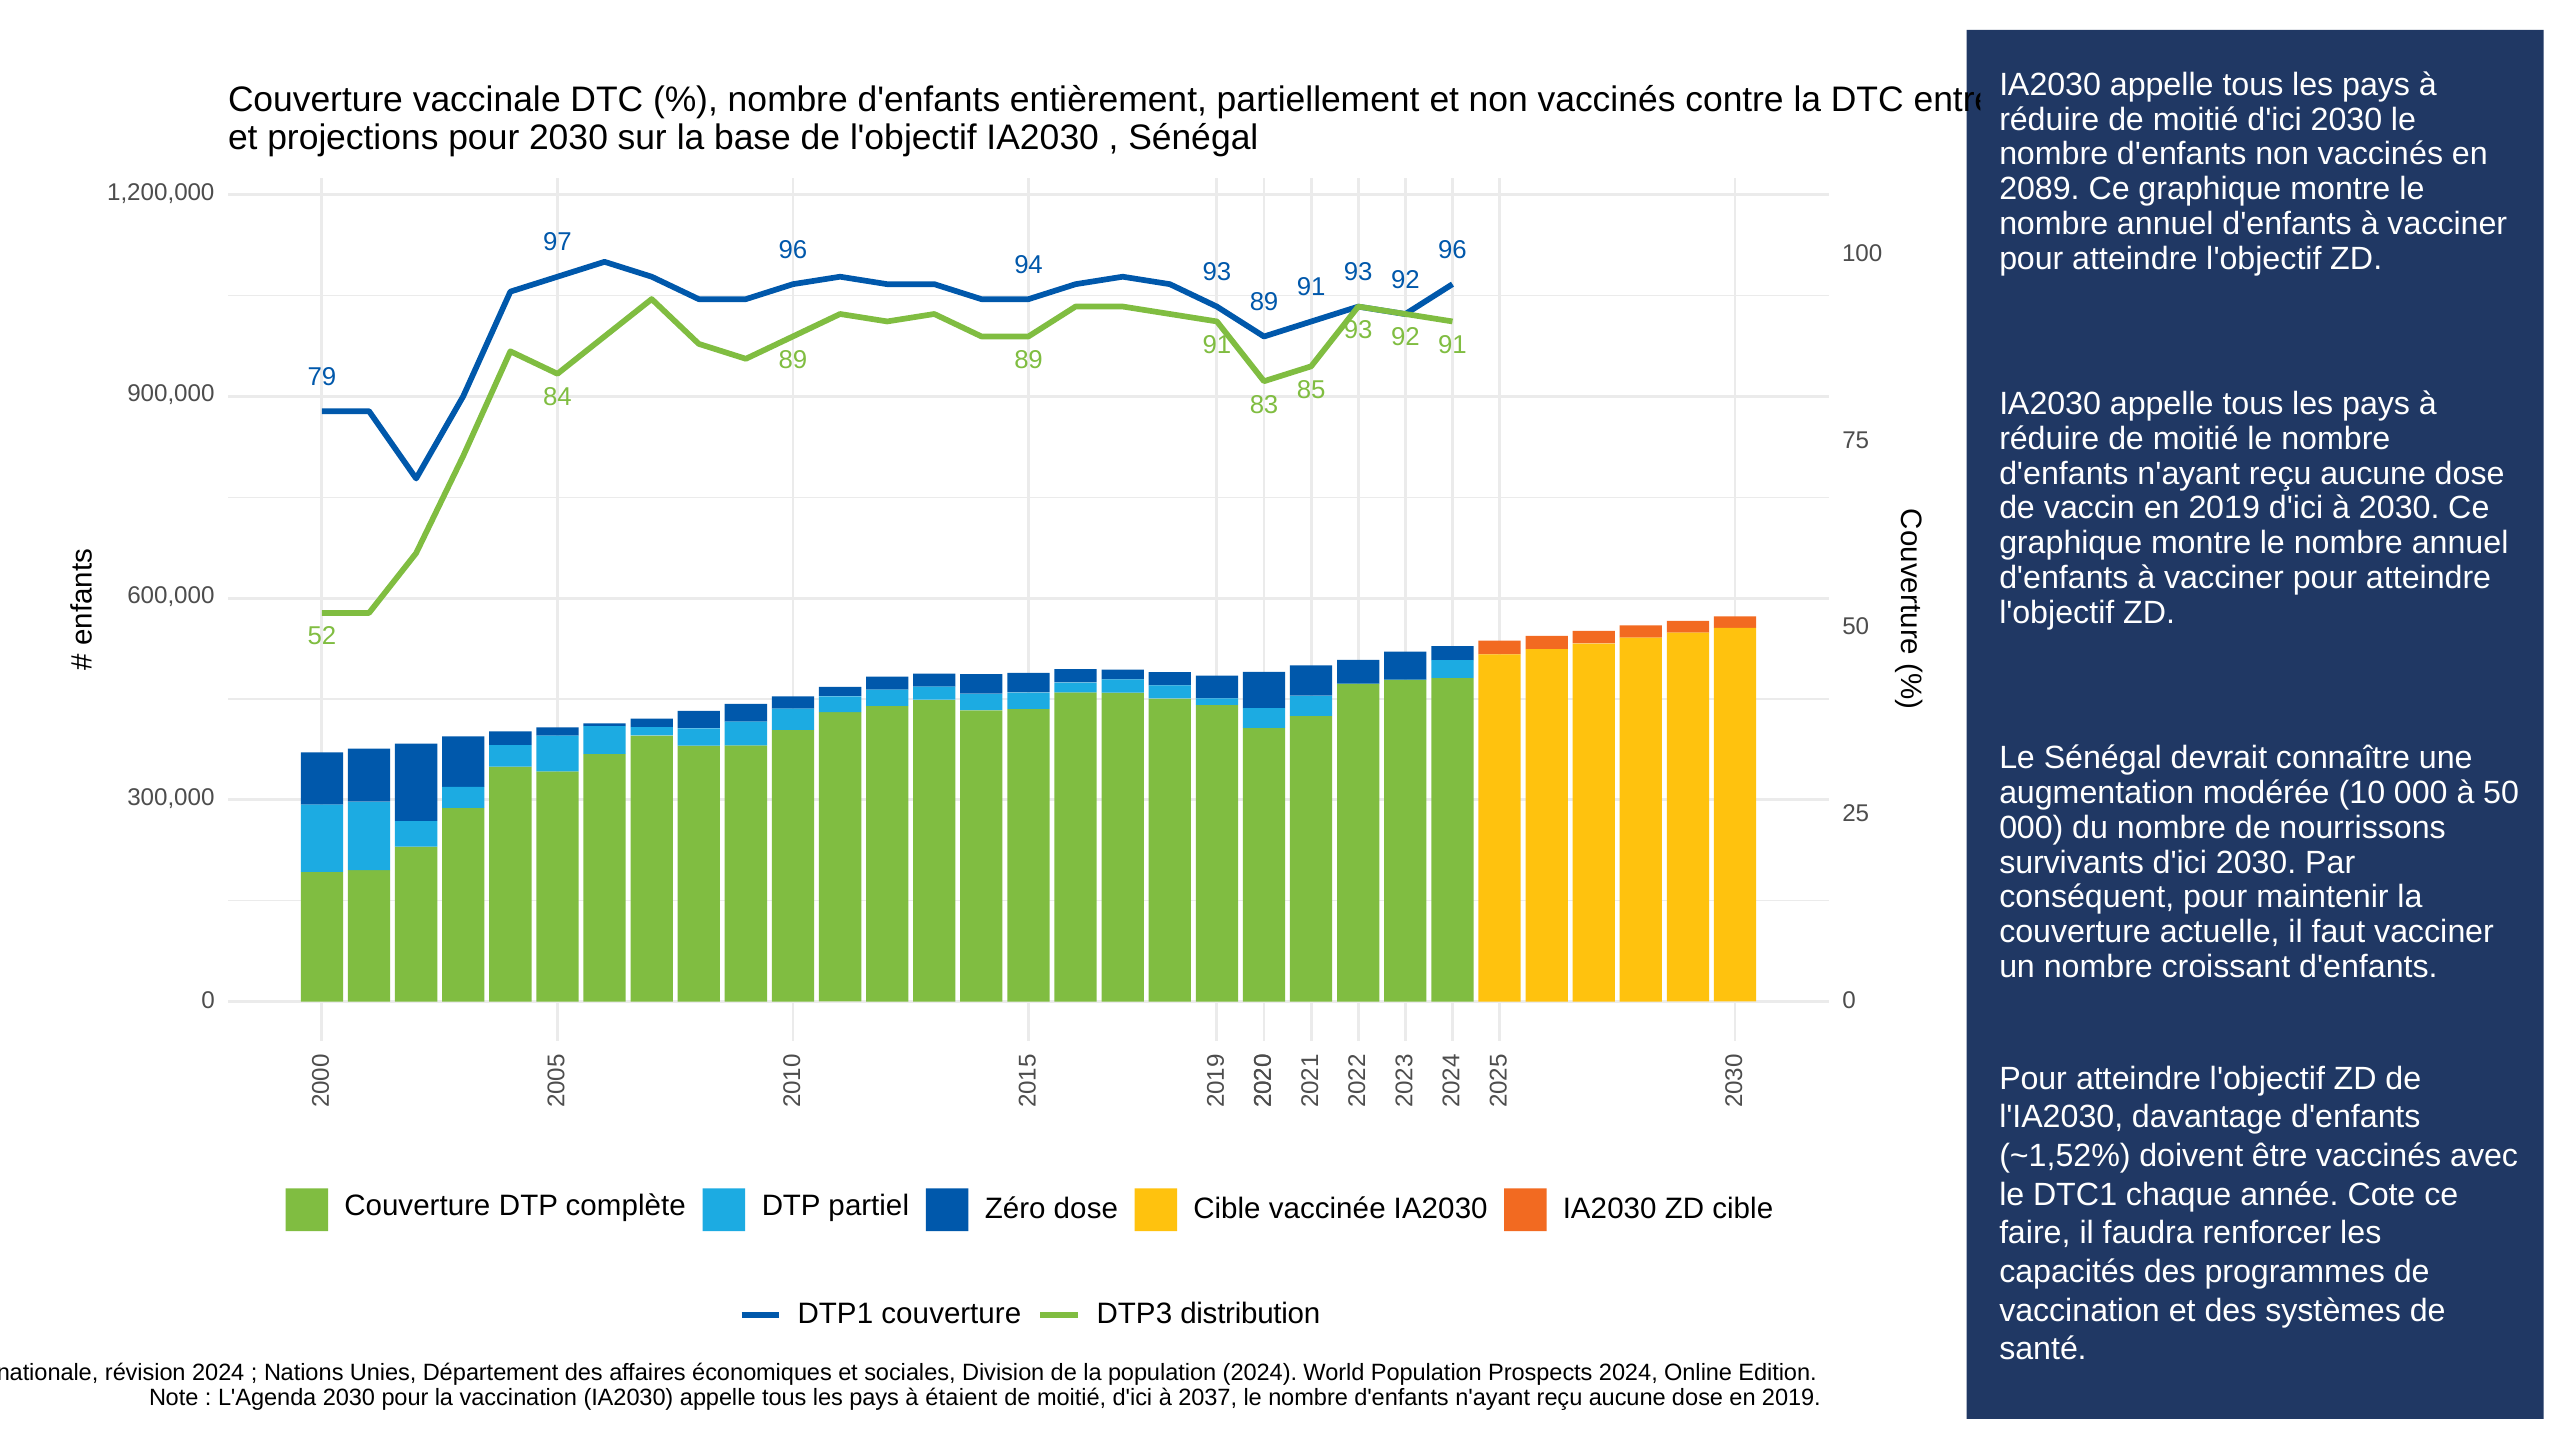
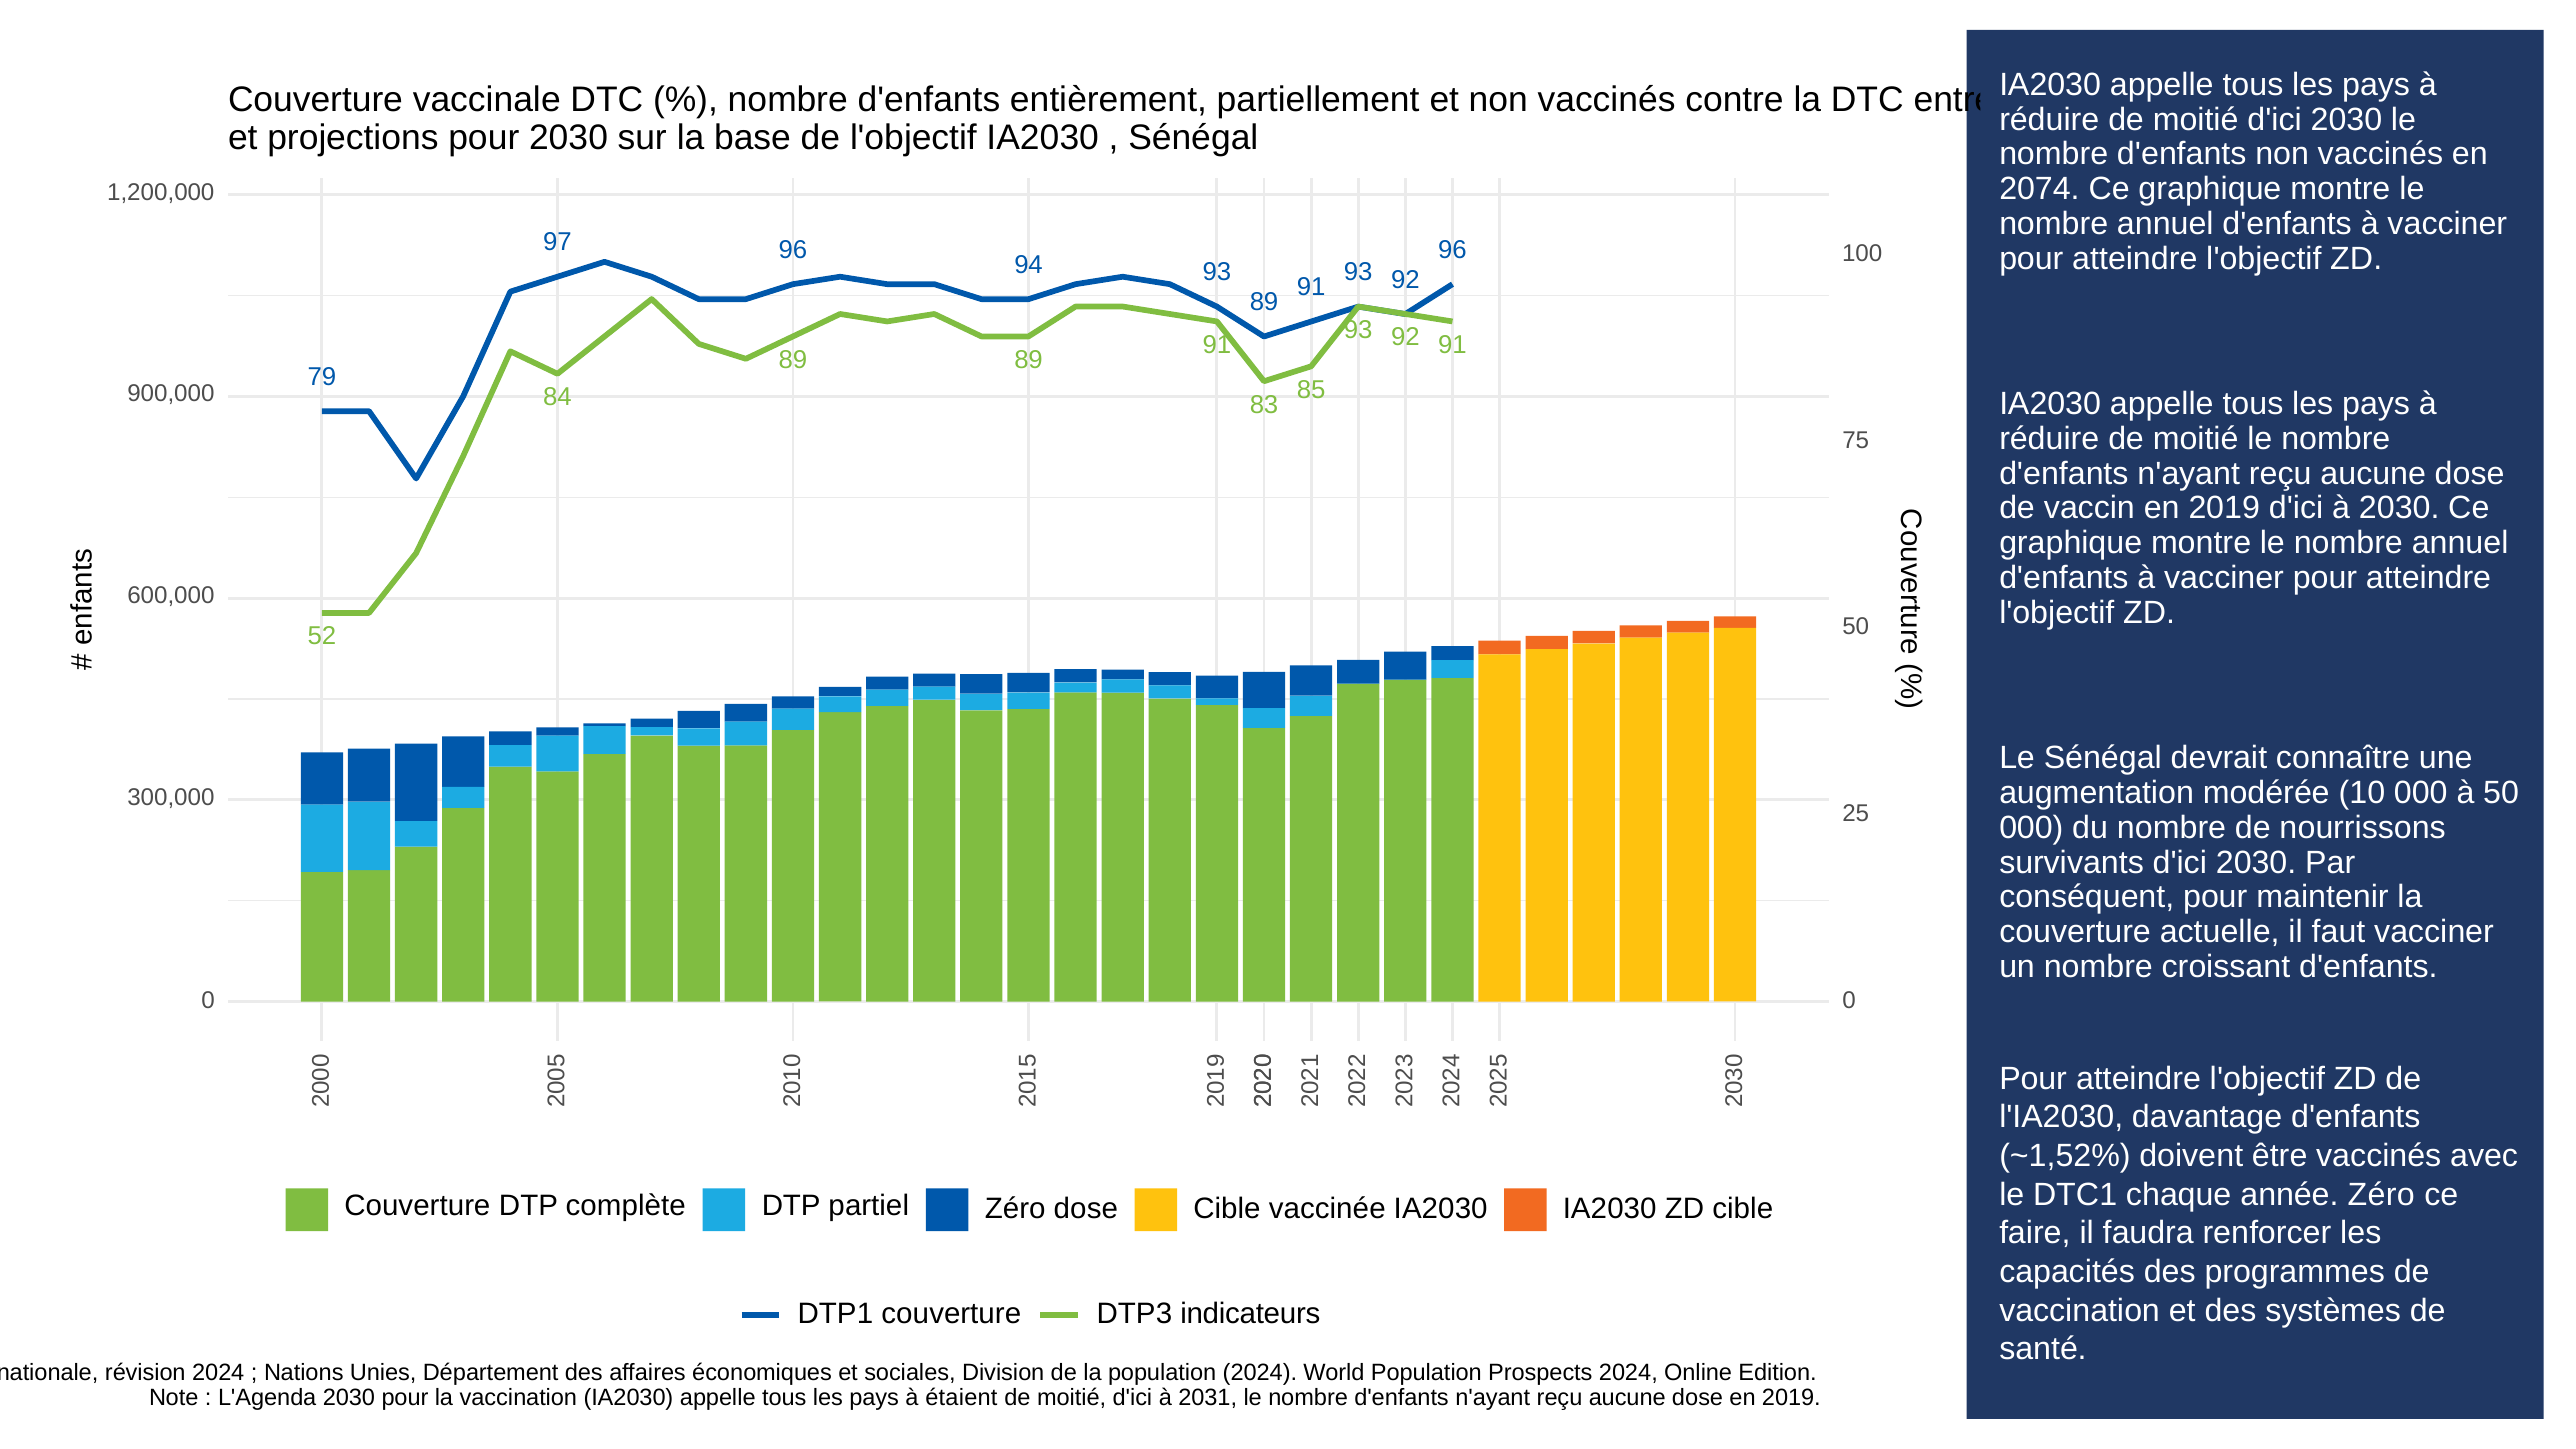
2089: 2089 -> 2074
année Cote: Cote -> Zéro
distribution: distribution -> indicateurs
2037: 2037 -> 2031
